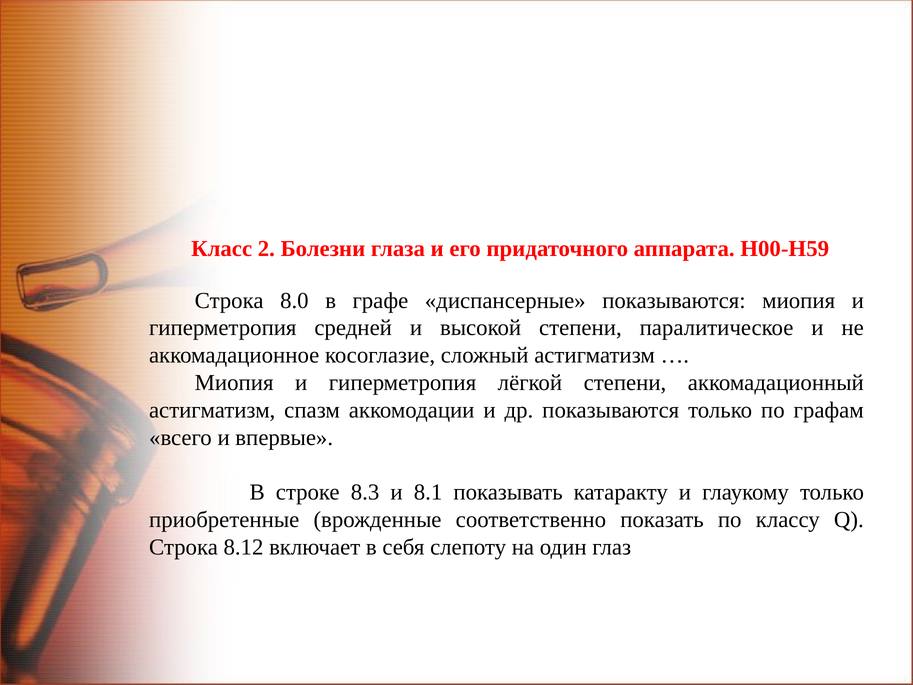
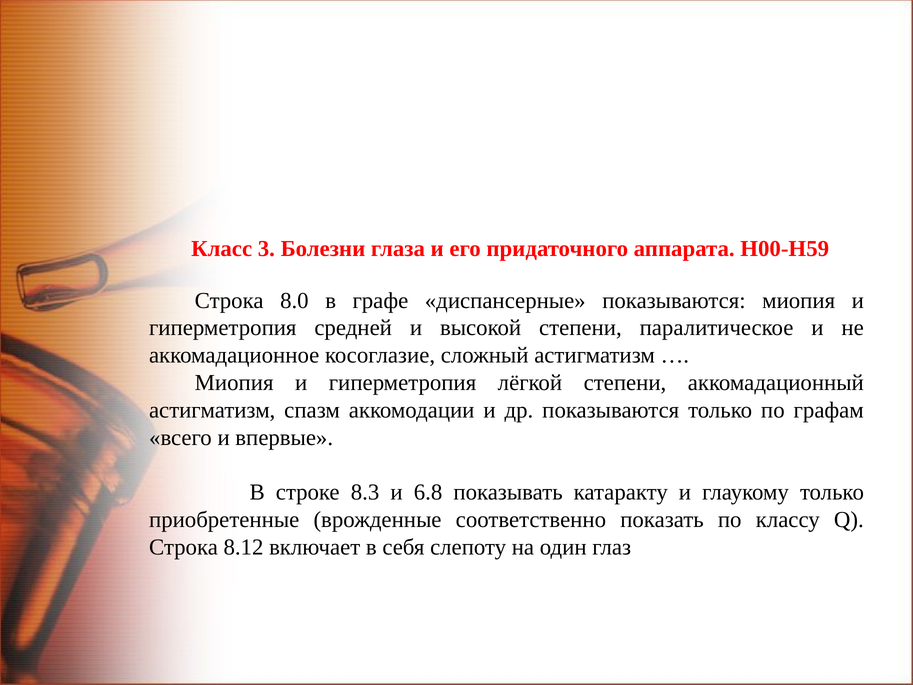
2: 2 -> 3
8.1: 8.1 -> 6.8
